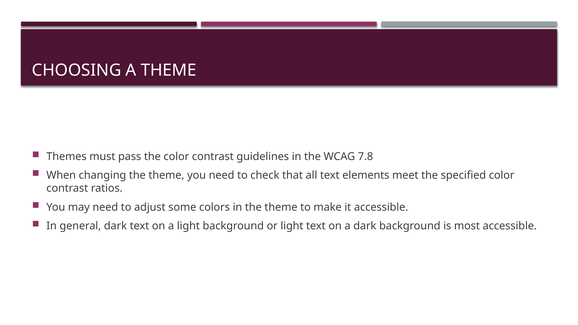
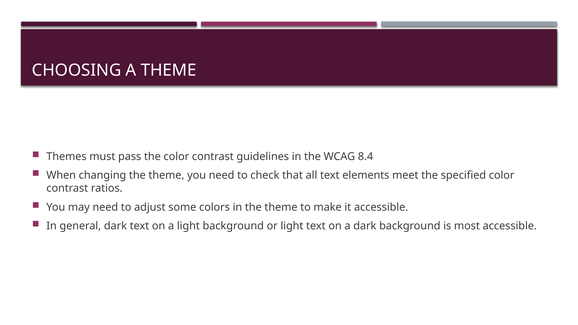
7.8: 7.8 -> 8.4
